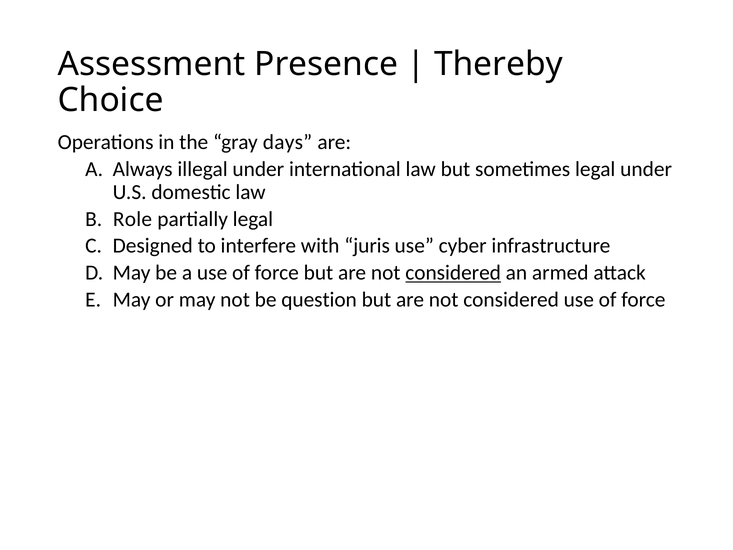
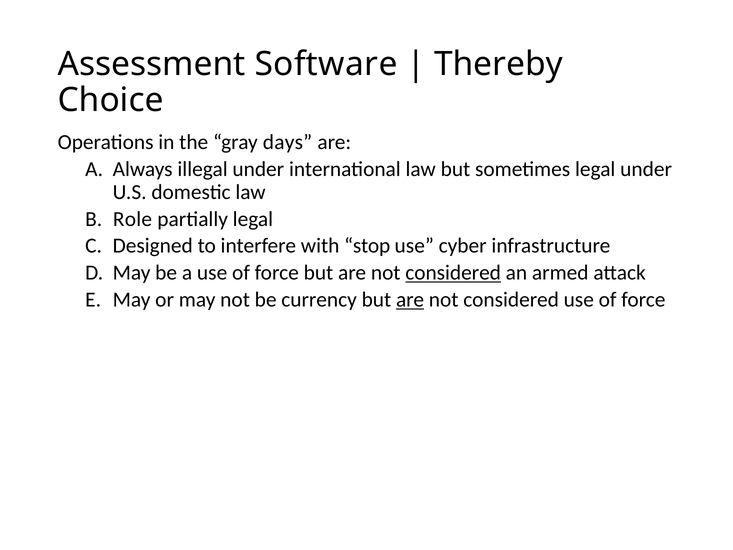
Presence: Presence -> Software
juris: juris -> stop
question: question -> currency
are at (410, 300) underline: none -> present
